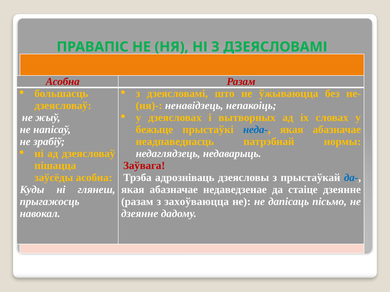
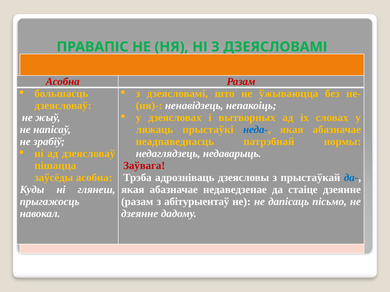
бежыце: бежыце -> ляжаць
захоўваюцца: захоўваюцца -> абітурыентаў
